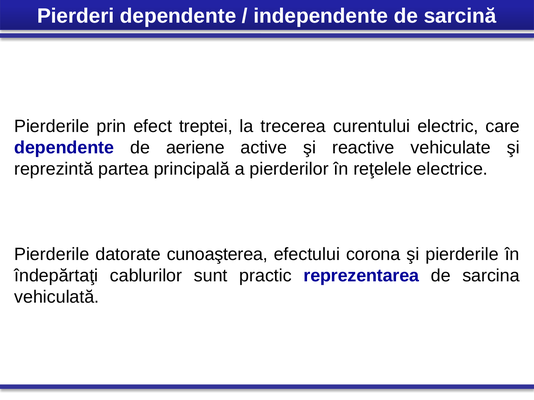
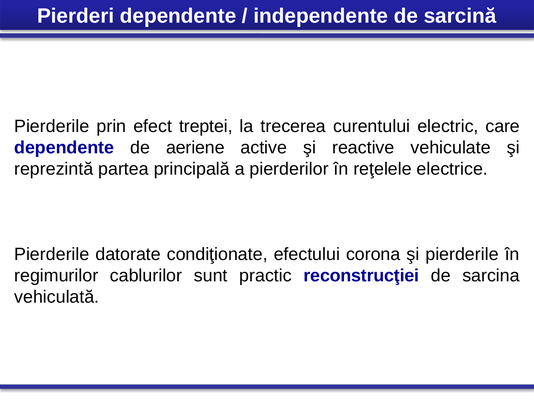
cunoaşterea: cunoaşterea -> condiţionate
îndepărtaţi: îndepărtaţi -> regimurilor
reprezentarea: reprezentarea -> reconstrucţiei
